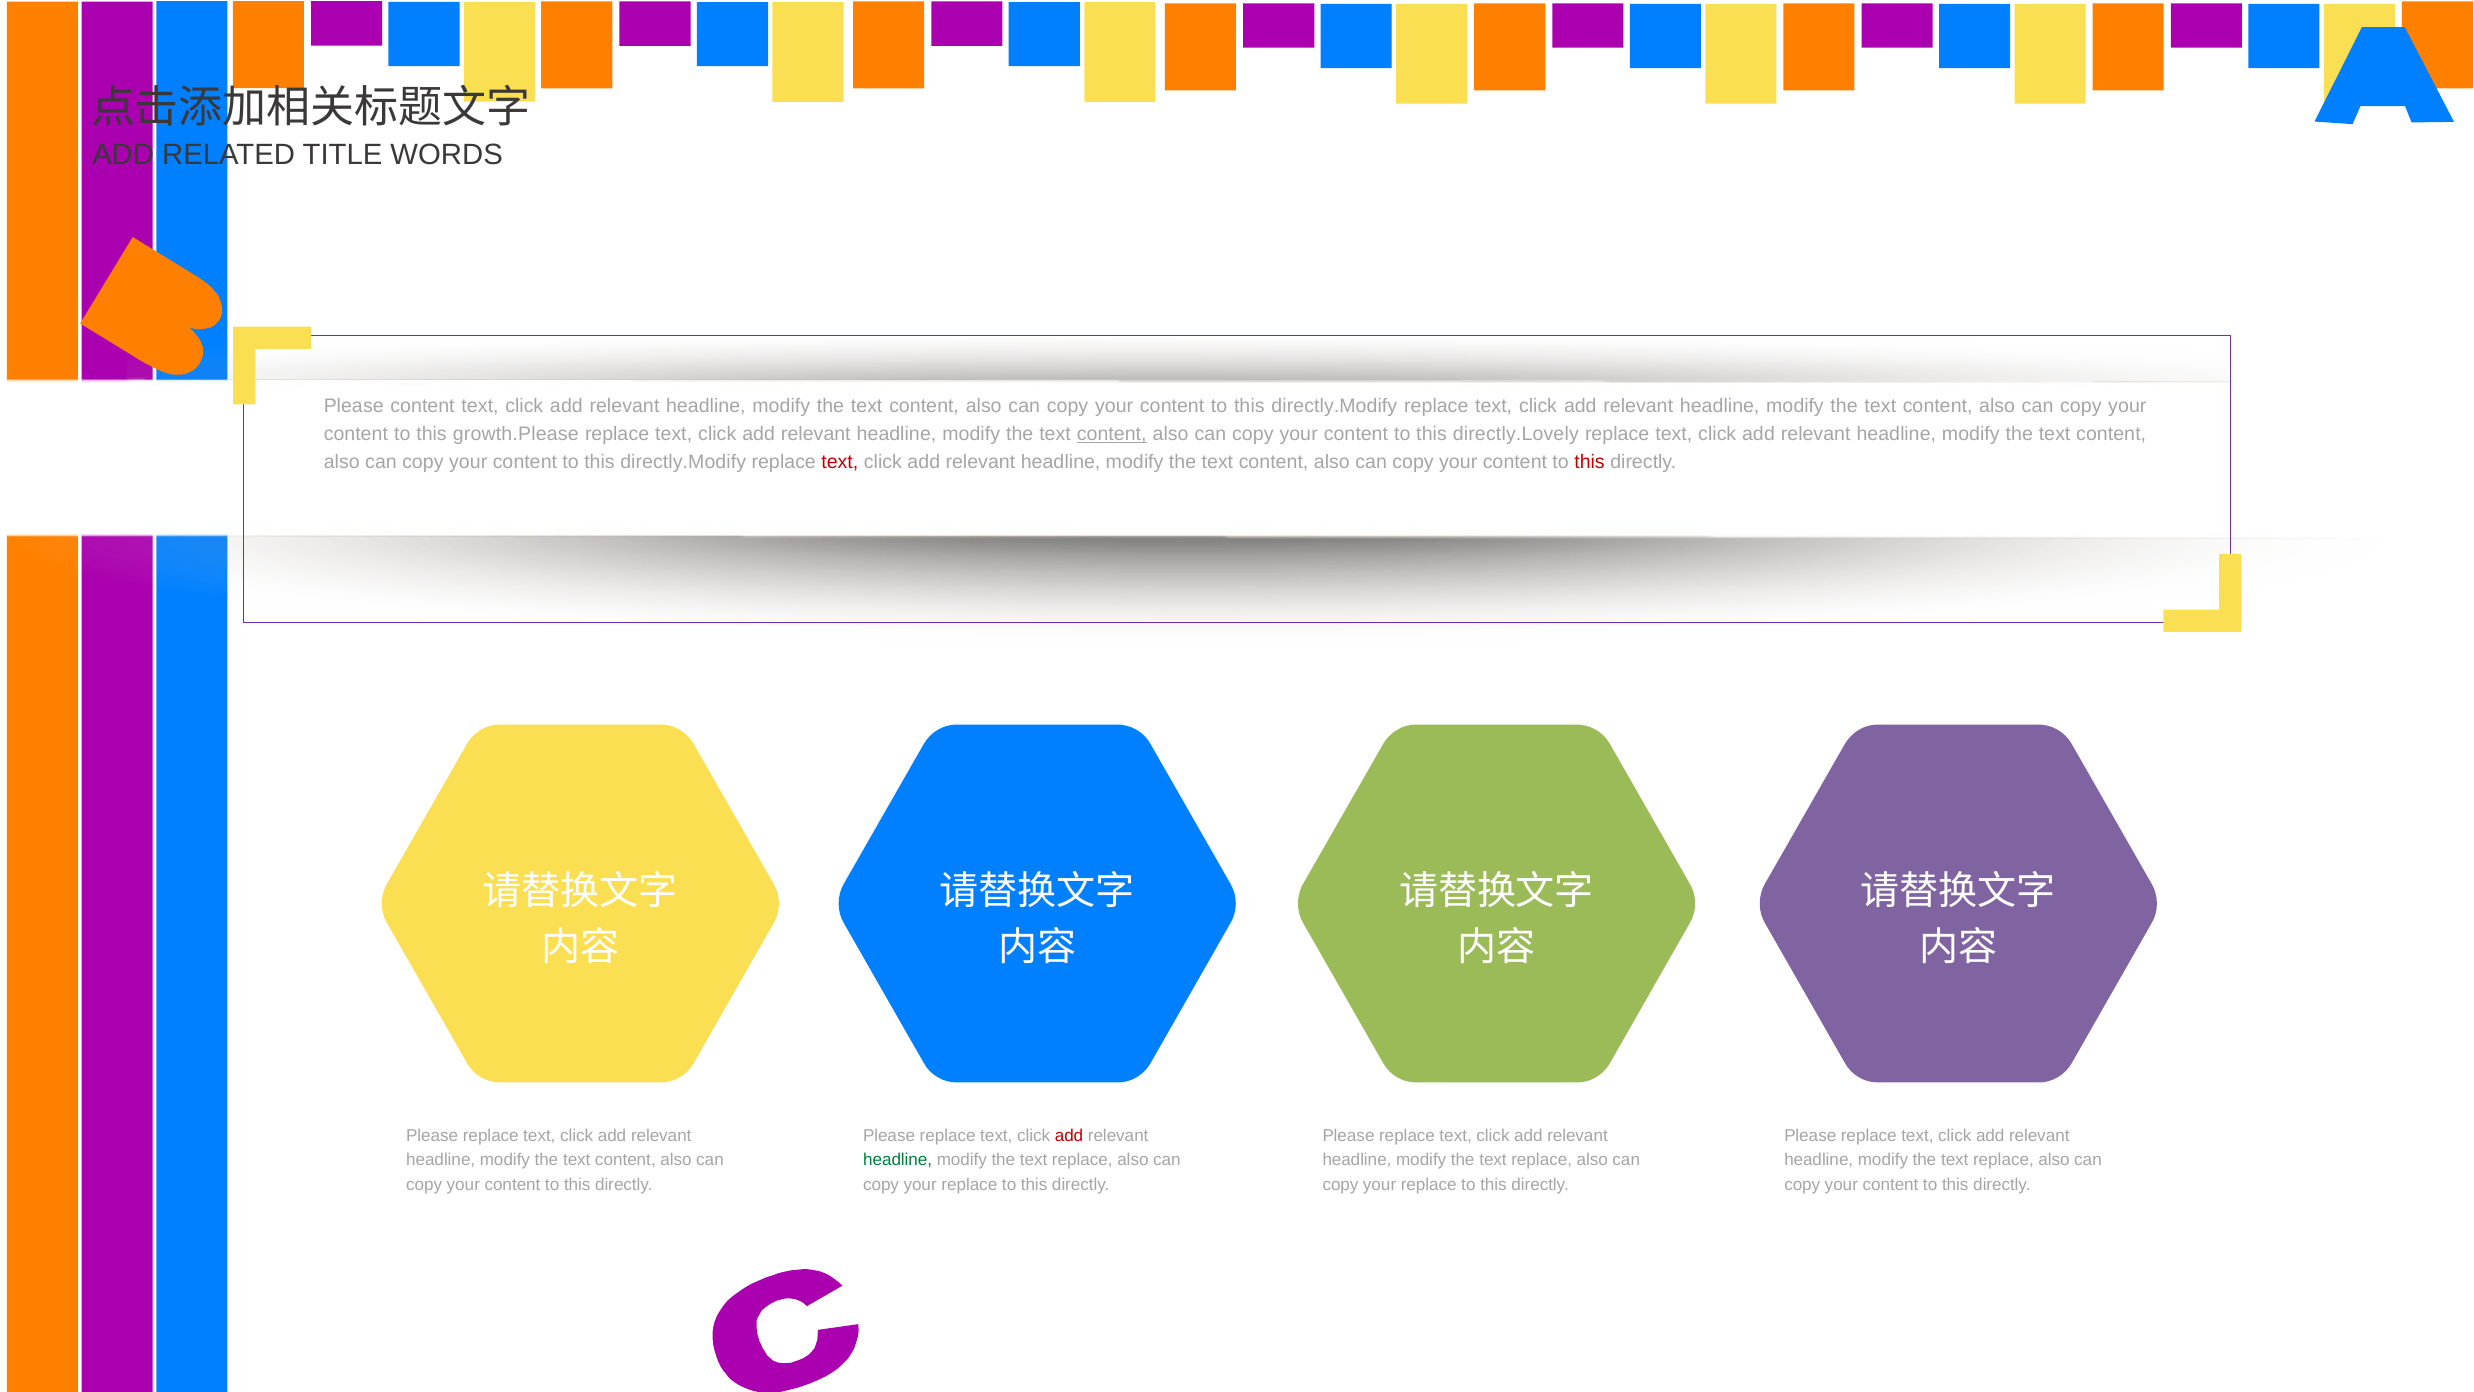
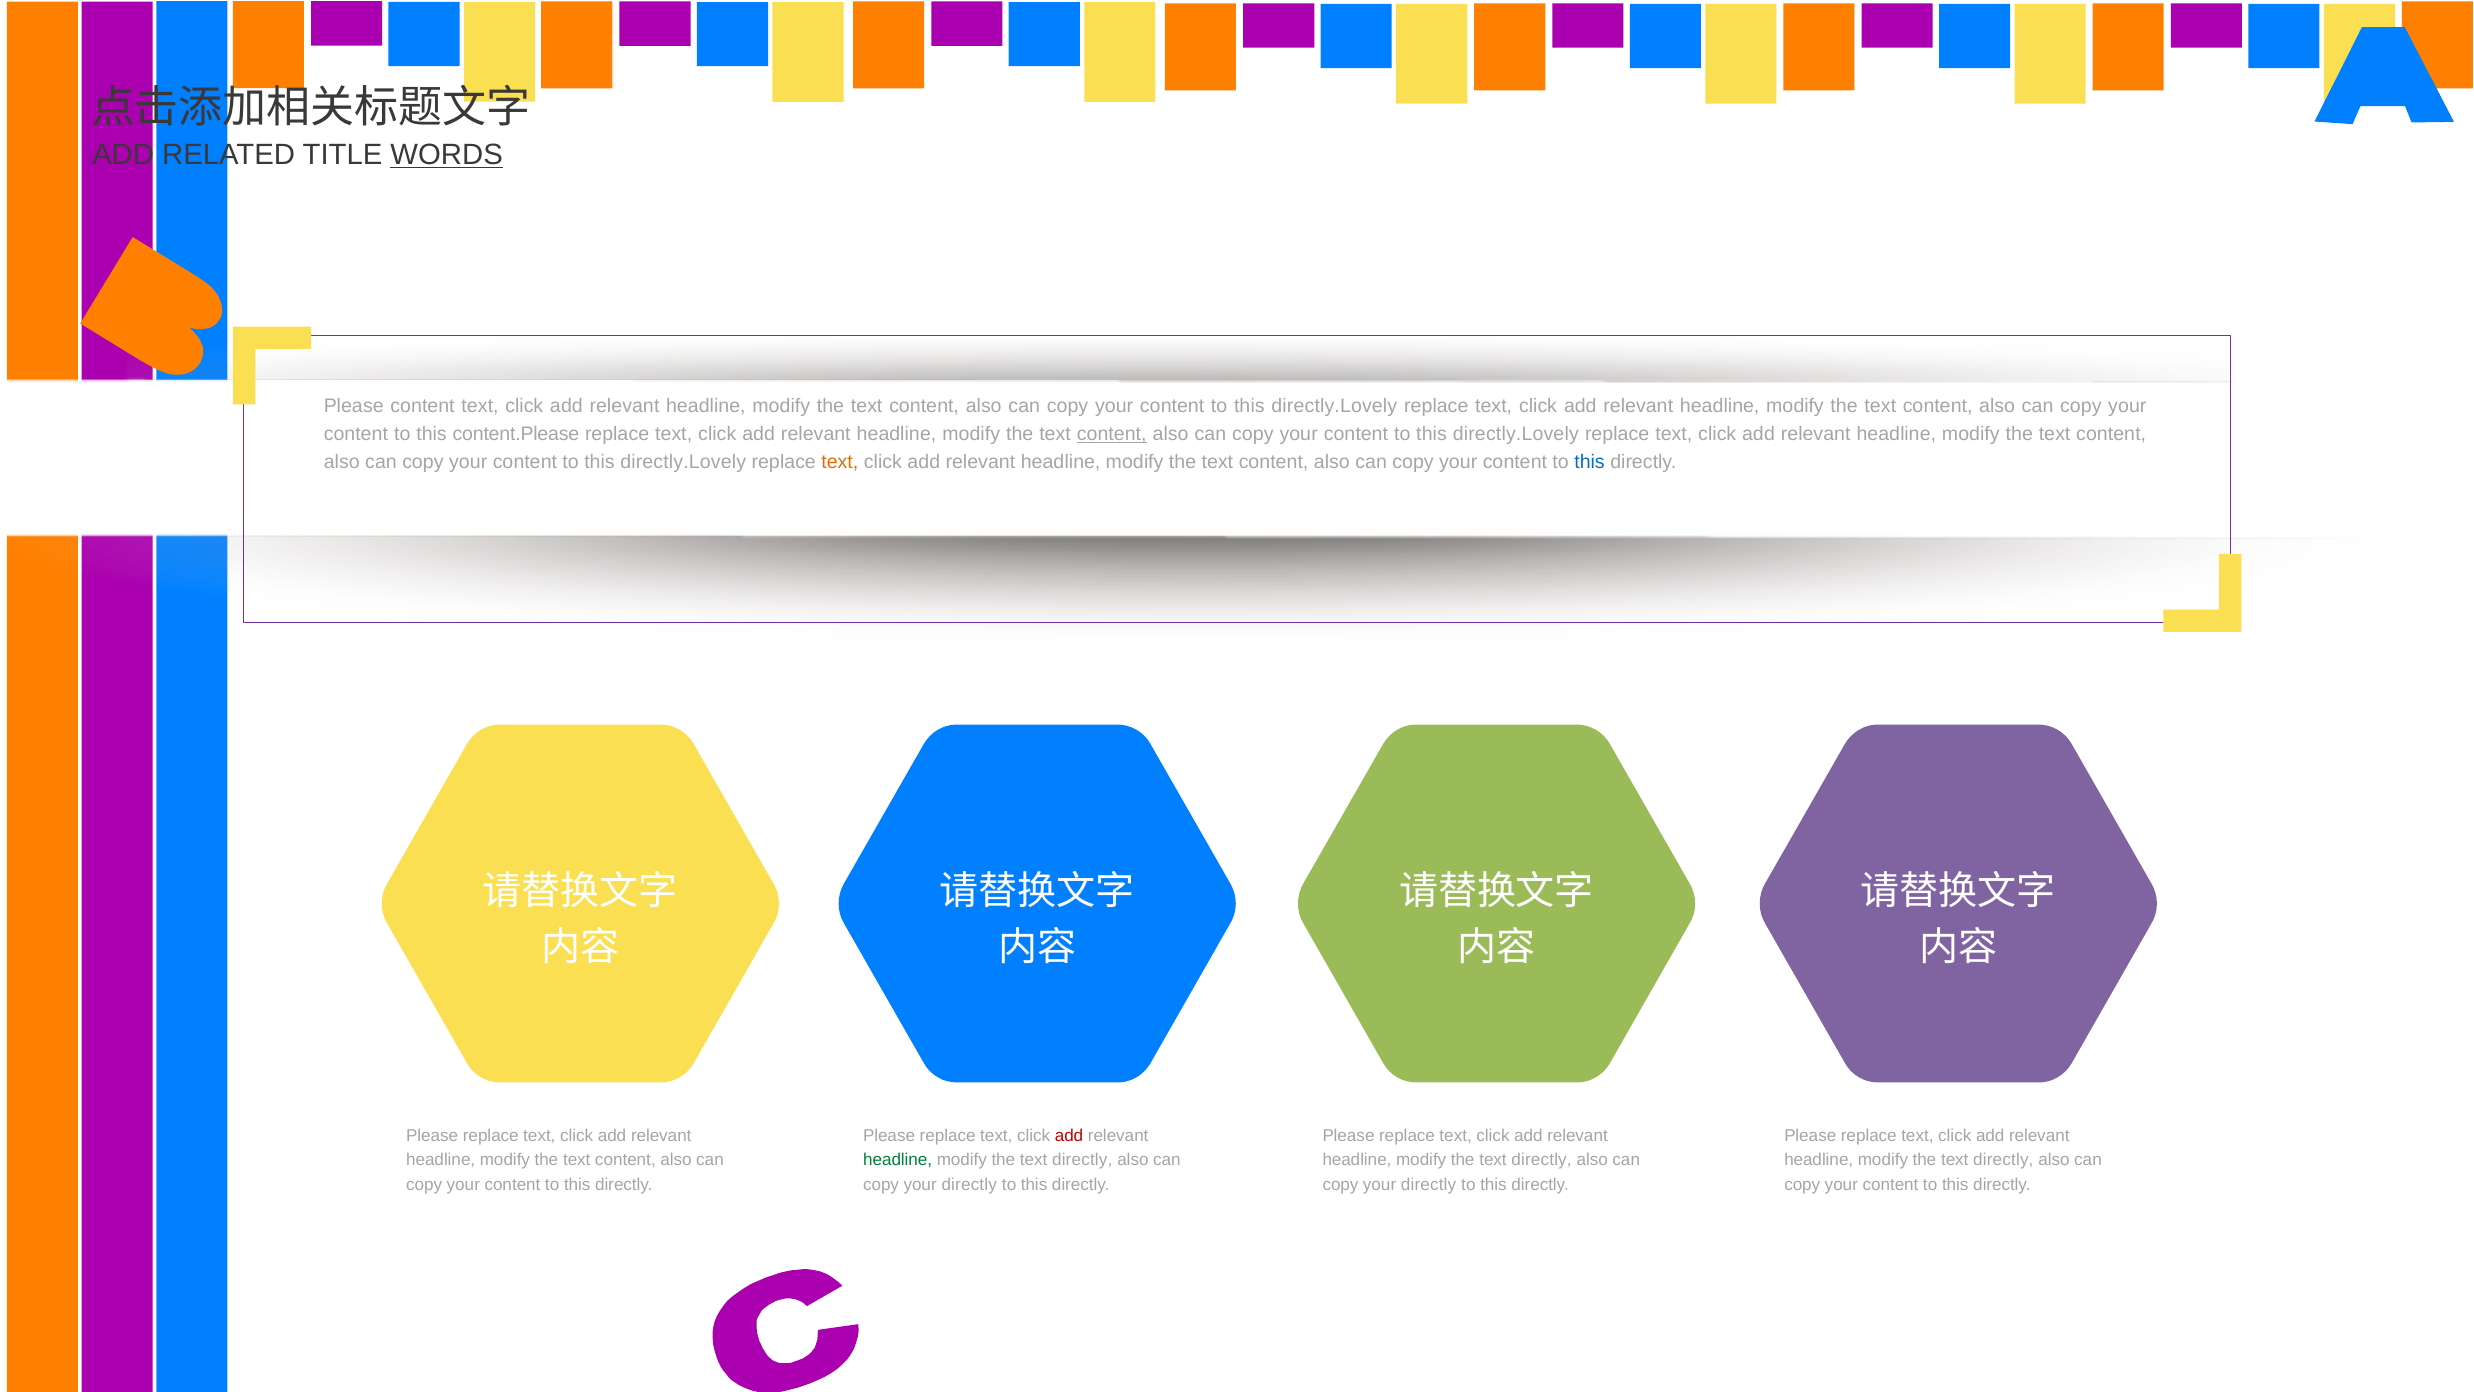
WORDS underline: none -> present
directly.Modify at (1334, 406): directly.Modify -> directly.Lovely
growth.Please: growth.Please -> content.Please
directly.Modify at (683, 462): directly.Modify -> directly.Lovely
text at (840, 462) colour: red -> orange
this at (1590, 462) colour: red -> blue
replace at (1082, 1160): replace -> directly
replace at (1542, 1160): replace -> directly
replace at (2003, 1160): replace -> directly
replace at (969, 1184): replace -> directly
replace at (1429, 1184): replace -> directly
